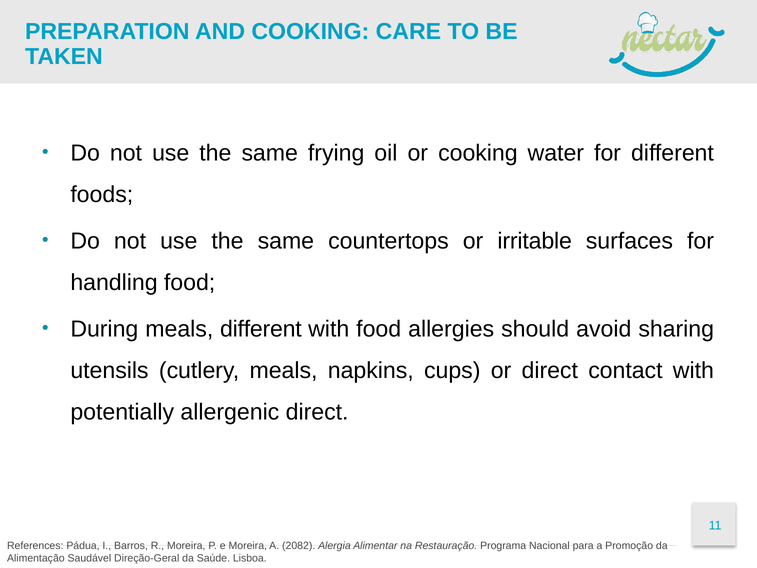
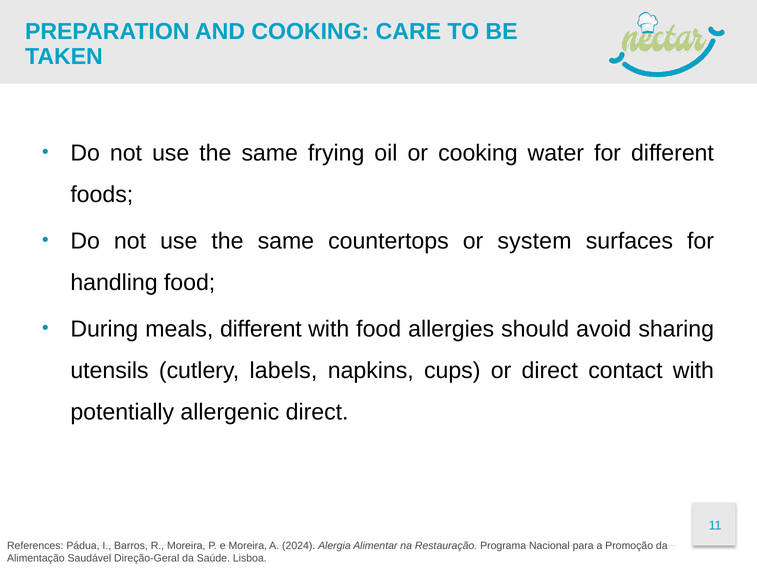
irritable: irritable -> system
cutlery meals: meals -> labels
2082: 2082 -> 2024
